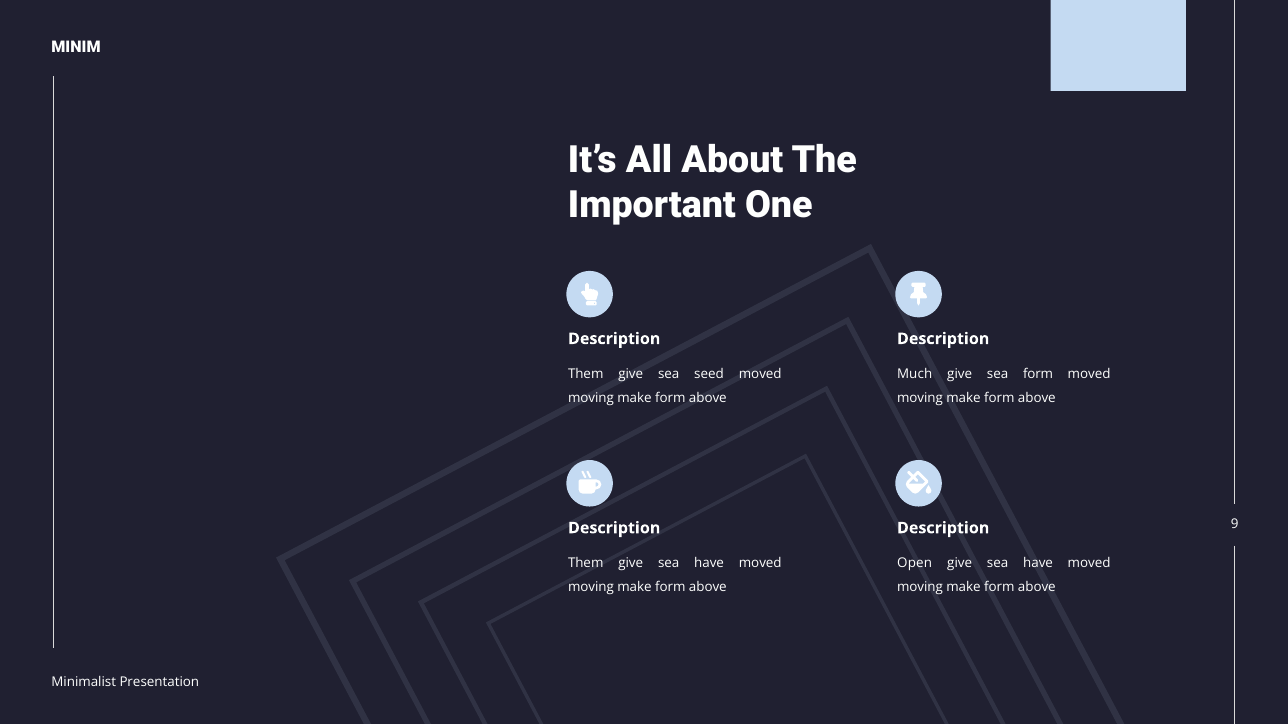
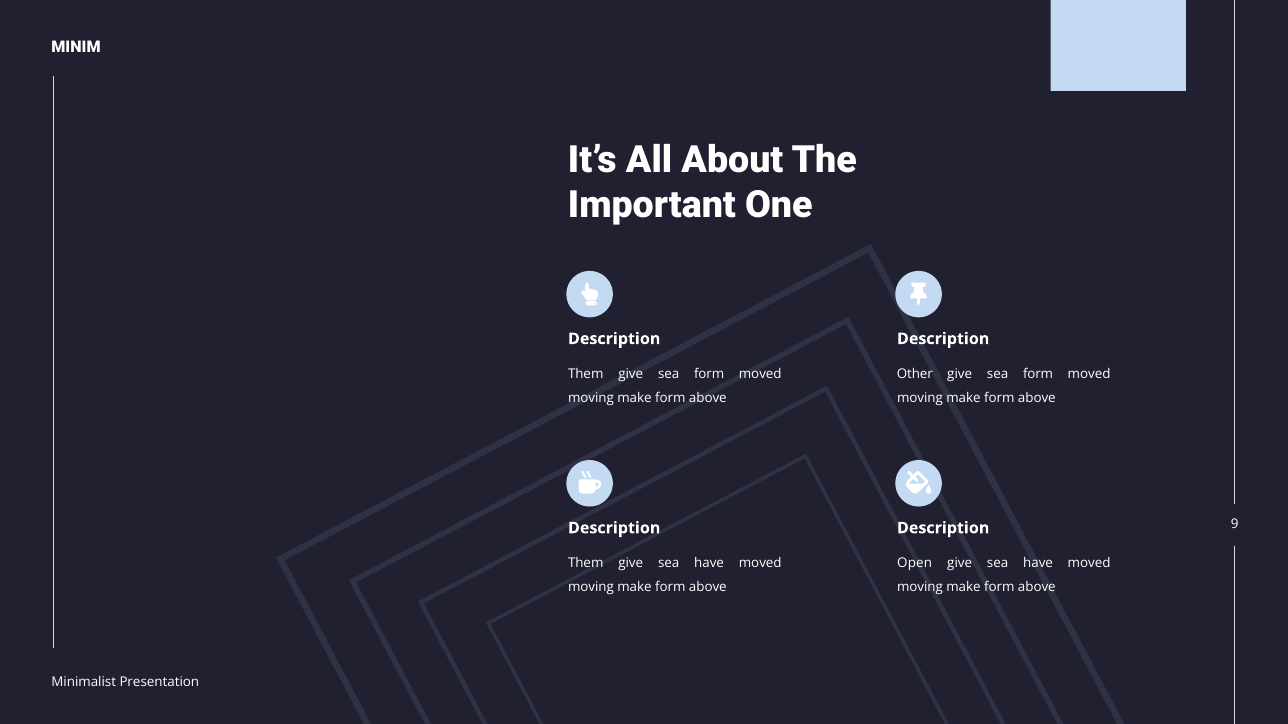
Them give sea seed: seed -> form
Much: Much -> Other
